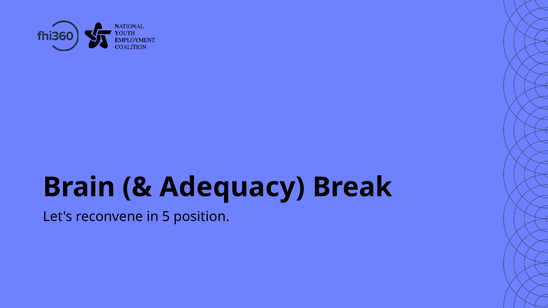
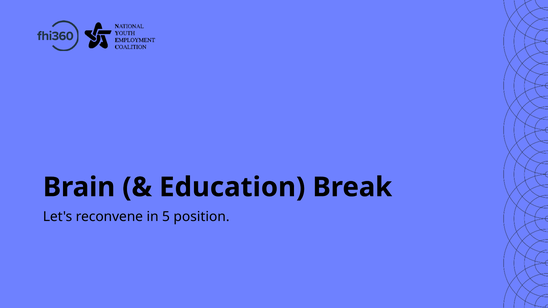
Adequacy: Adequacy -> Education
